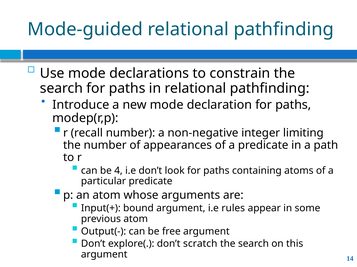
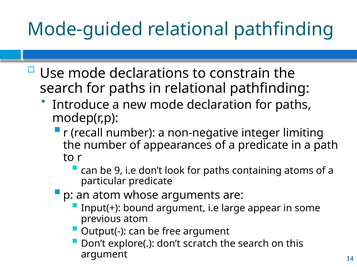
4: 4 -> 9
rules: rules -> large
